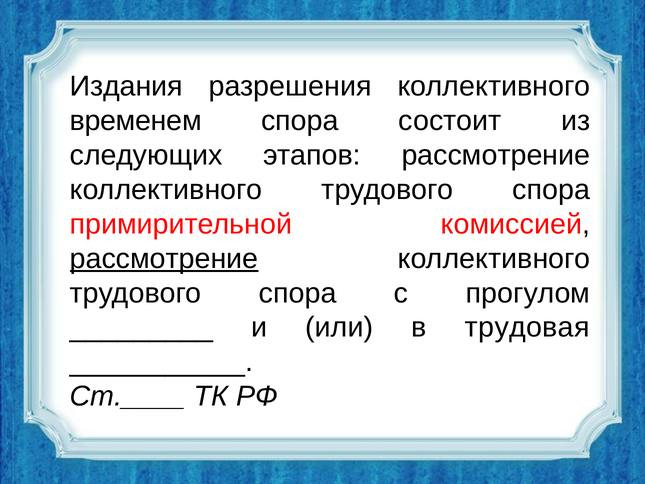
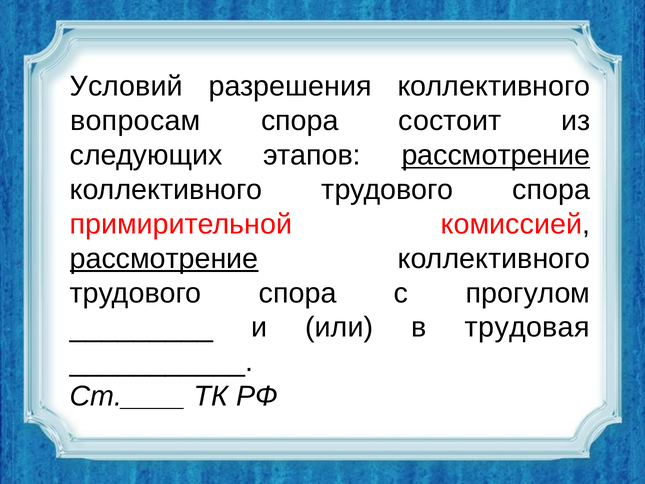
Издания: Издания -> Условий
временем: временем -> вопросам
рассмотрение at (496, 155) underline: none -> present
